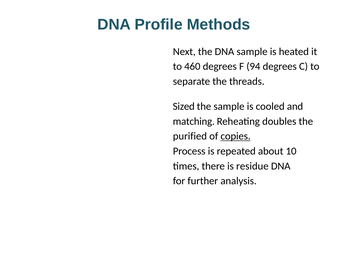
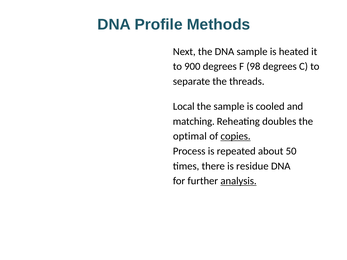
460: 460 -> 900
94: 94 -> 98
Sized: Sized -> Local
purified: purified -> optimal
10: 10 -> 50
analysis underline: none -> present
